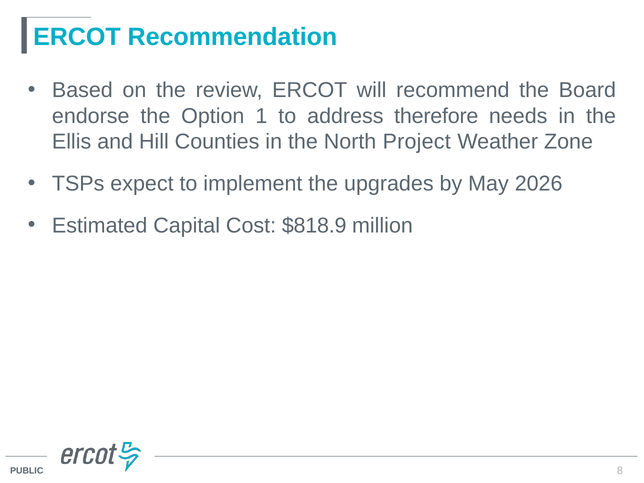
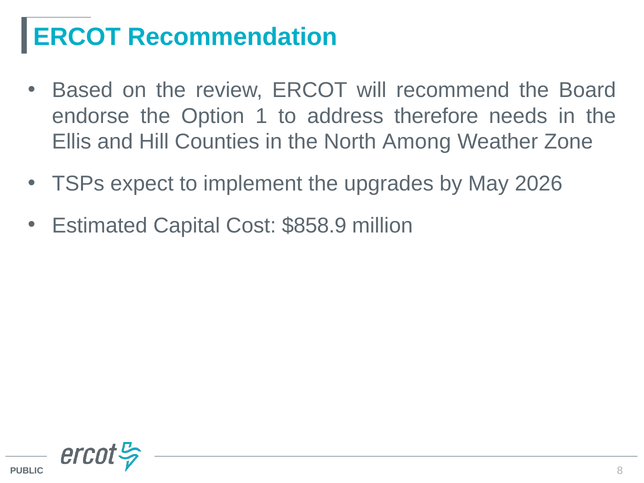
Project: Project -> Among
$818.9: $818.9 -> $858.9
